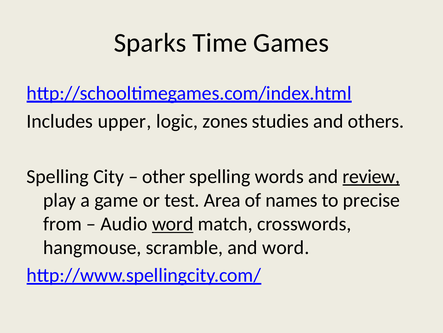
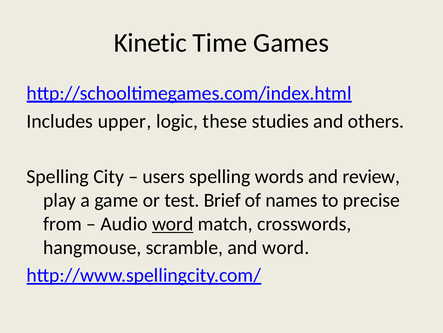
Sparks: Sparks -> Kinetic
zones: zones -> these
other: other -> users
review underline: present -> none
Area: Area -> Brief
